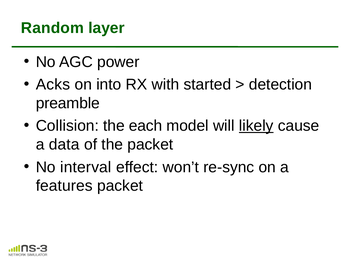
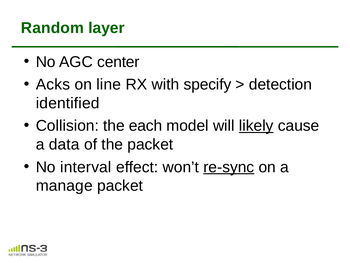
power: power -> center
into: into -> line
started: started -> specify
preamble: preamble -> identified
re-sync underline: none -> present
features: features -> manage
